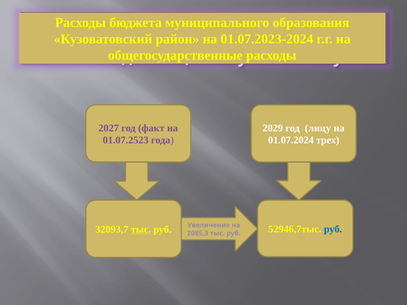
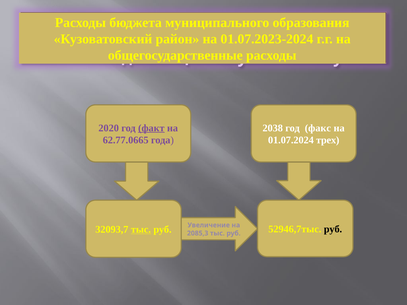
2027: 2027 -> 2020
факт underline: none -> present
2029: 2029 -> 2038
лицу: лицу -> факс
01.07.2523: 01.07.2523 -> 62.77.0665
руб at (333, 229) colour: blue -> black
